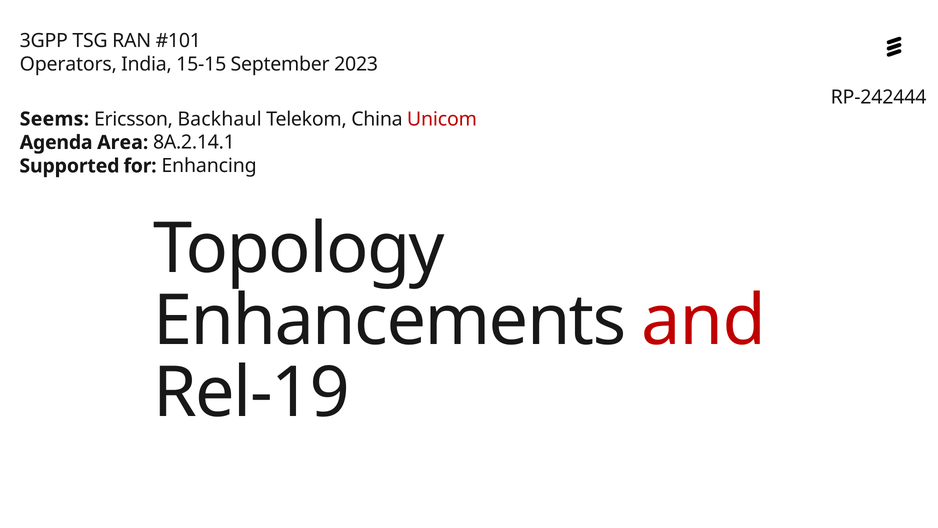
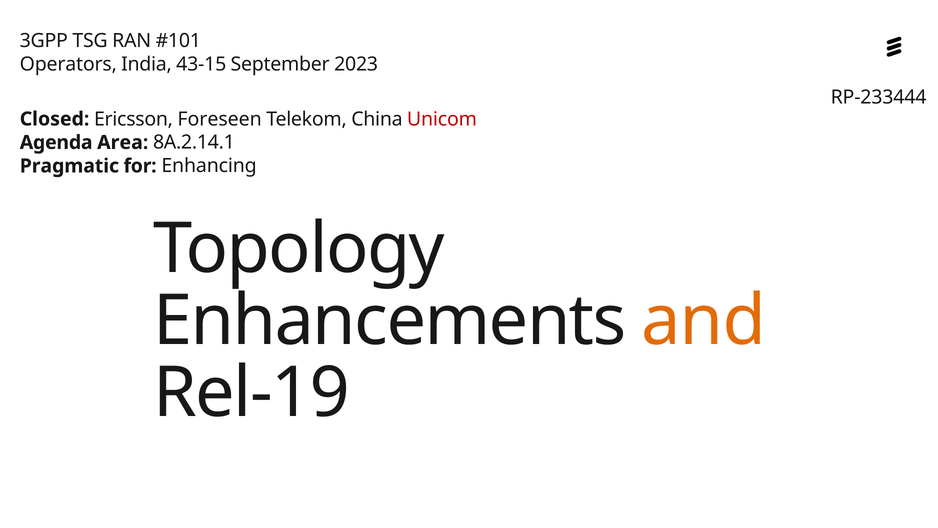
15-15: 15-15 -> 43-15
RP-242444: RP-242444 -> RP-233444
Seems: Seems -> Closed
Backhaul: Backhaul -> Foreseen
Supported: Supported -> Pragmatic
and colour: red -> orange
